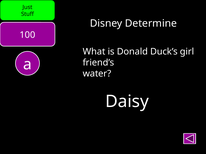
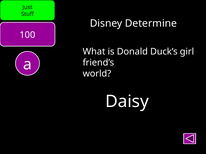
water: water -> world
